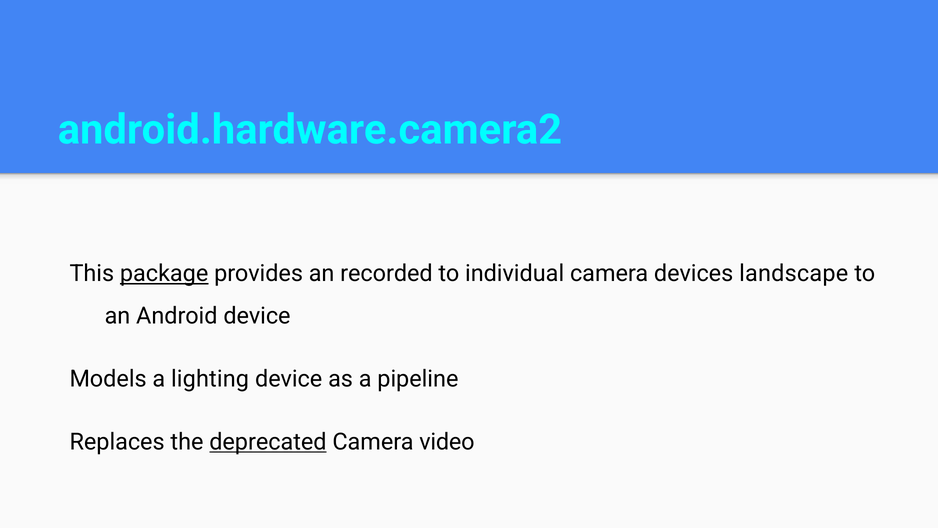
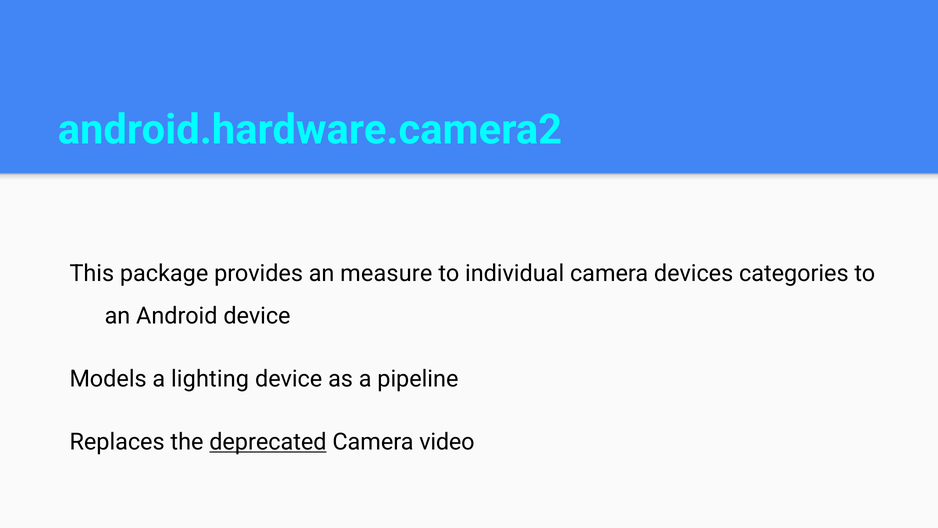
package underline: present -> none
recorded: recorded -> measure
landscape: landscape -> categories
